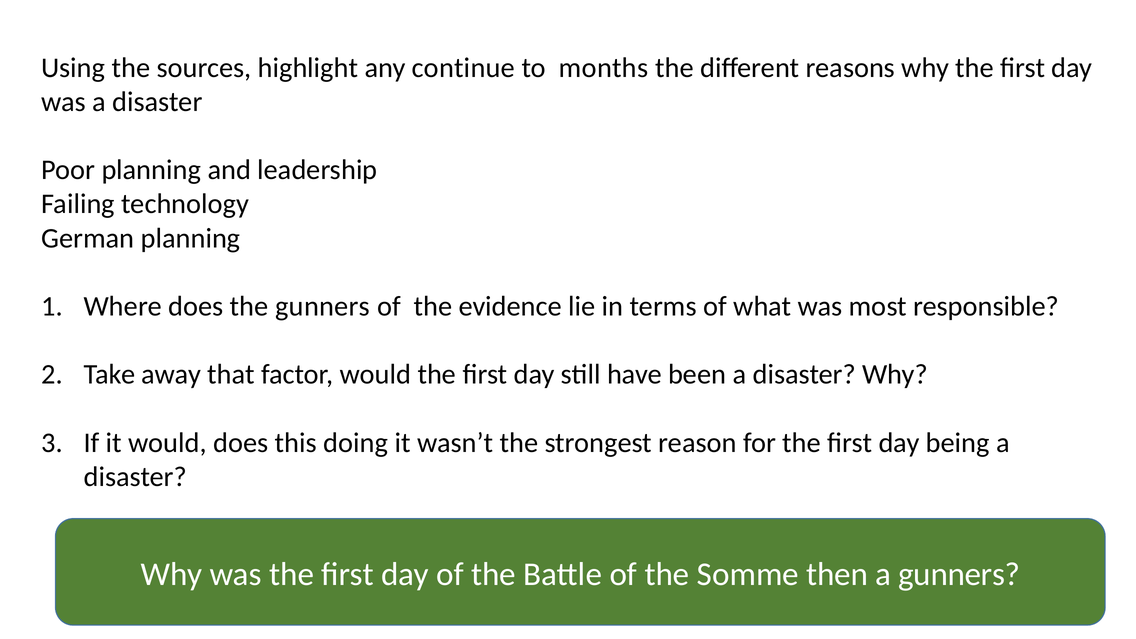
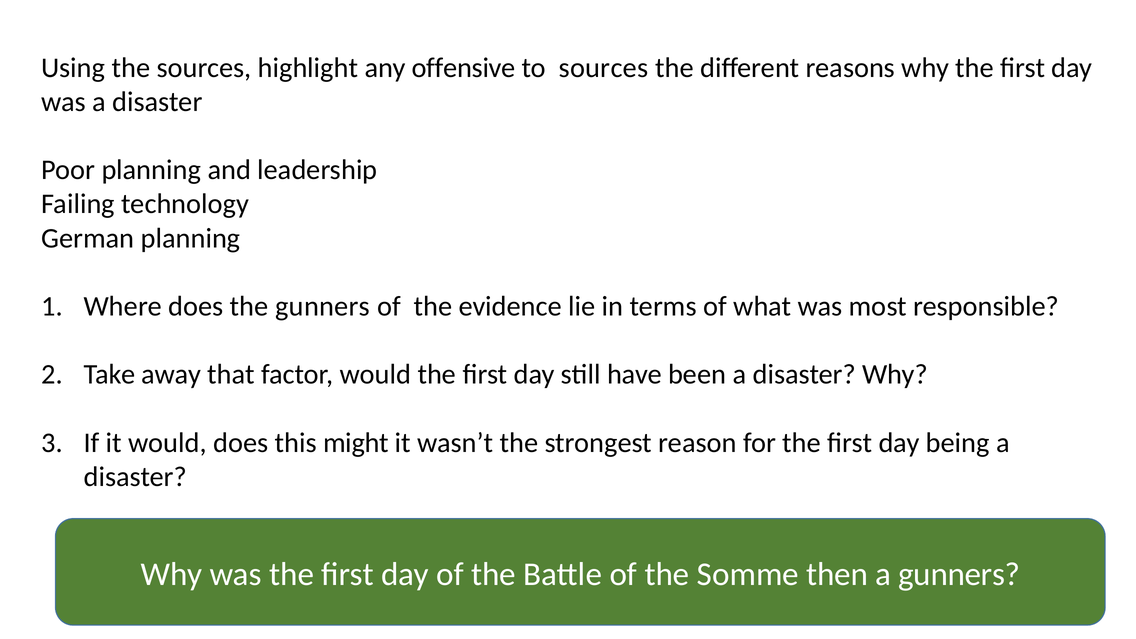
continue: continue -> offensive
to months: months -> sources
doing: doing -> might
